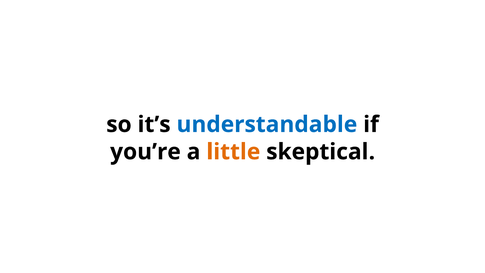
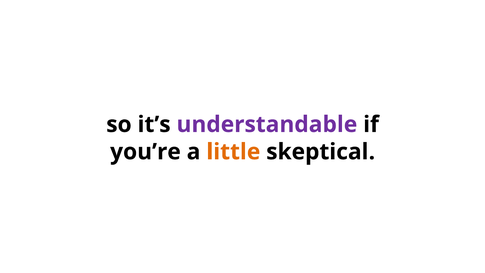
understandable colour: blue -> purple
